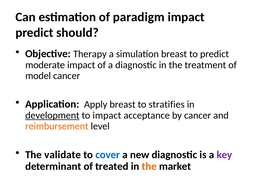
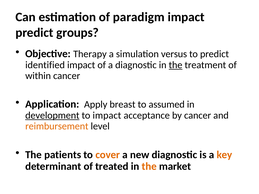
should: should -> groups
simulation breast: breast -> versus
moderate: moderate -> identified
the at (176, 65) underline: none -> present
model: model -> within
stratifies: stratifies -> assumed
validate: validate -> patients
cover colour: blue -> orange
key colour: purple -> orange
